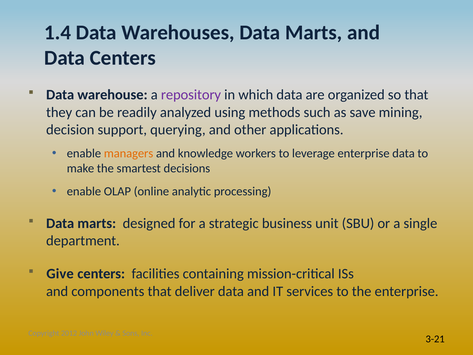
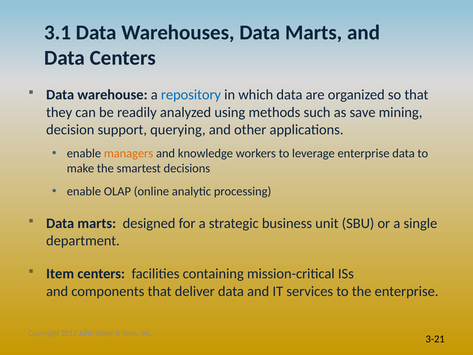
1.4: 1.4 -> 3.1
repository colour: purple -> blue
Give: Give -> Item
